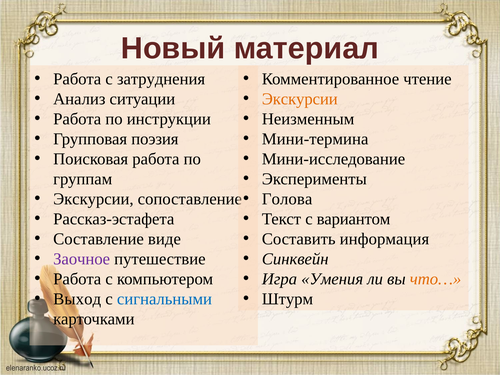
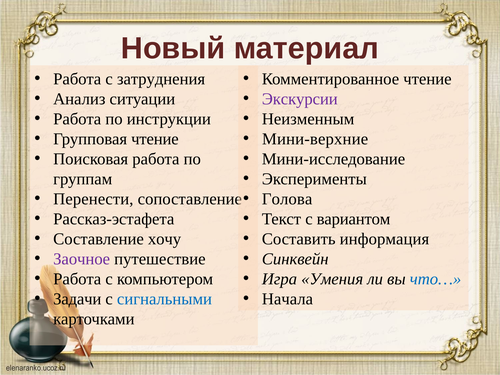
Экскурсии at (300, 99) colour: orange -> purple
Групповая поэзия: поэзия -> чтение
Мини-термина: Мини-термина -> Мини-верхние
Экскурсии at (93, 199): Экскурсии -> Перенести
виде: виде -> хочу
что… colour: orange -> blue
Выход: Выход -> Задачи
Штурм: Штурм -> Начала
